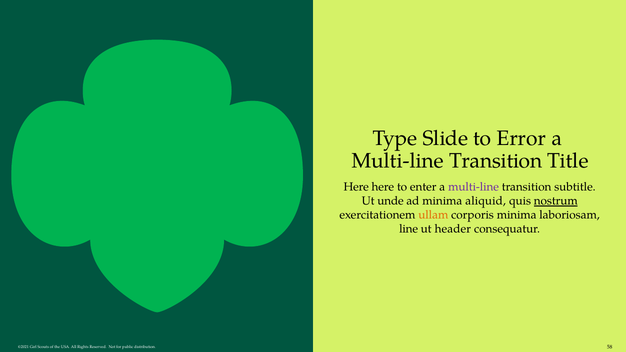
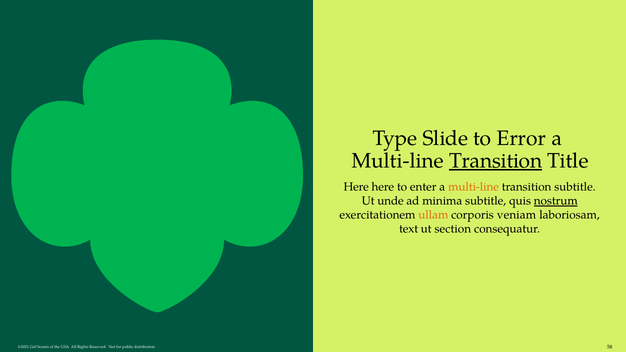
Transition at (496, 161) underline: none -> present
multi-line at (474, 187) colour: purple -> orange
minima aliquid: aliquid -> subtitle
corporis minima: minima -> veniam
line: line -> text
header: header -> section
